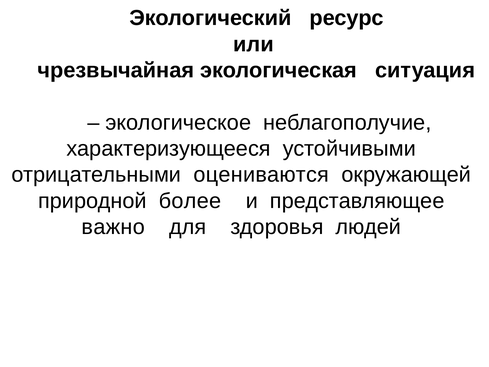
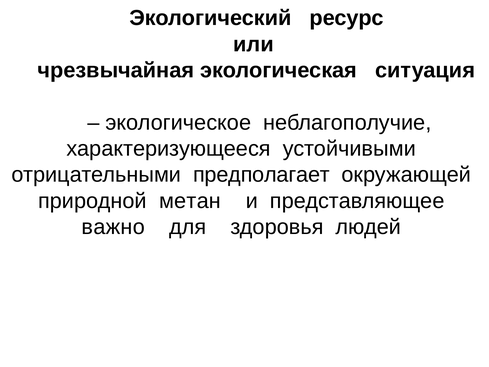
оцениваются: оцениваются -> предполагает
более: более -> метан
